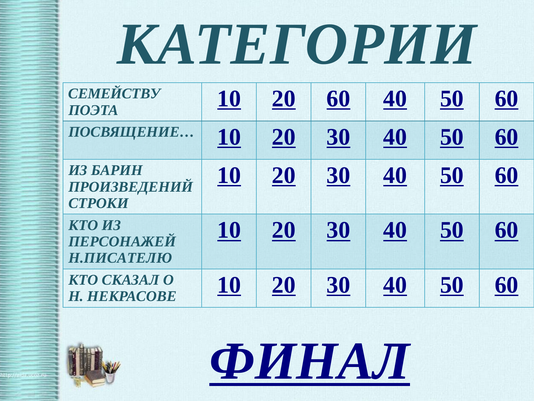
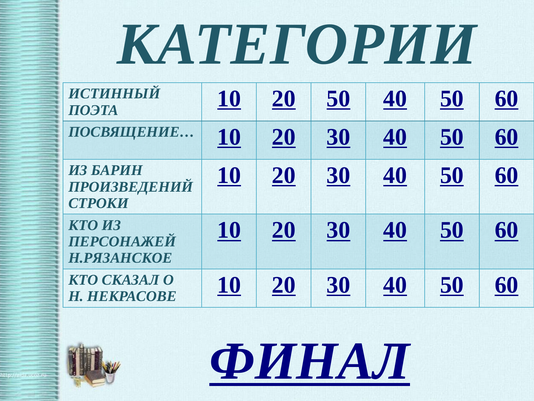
СЕМЕЙСТВУ: СЕМЕЙСТВУ -> ИСТИННЫЙ
20 60: 60 -> 50
Н.ПИСАТЕЛЮ: Н.ПИСАТЕЛЮ -> Н.РЯЗАНСКОЕ
